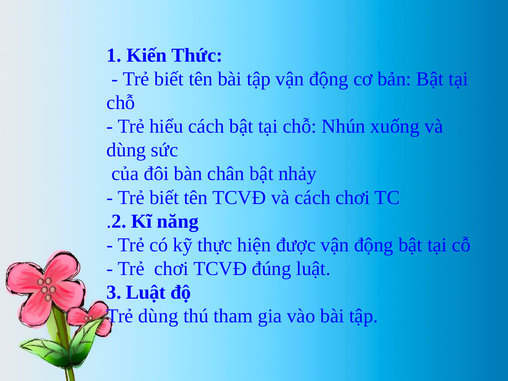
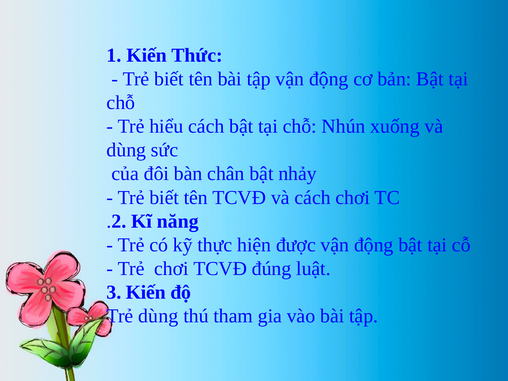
3 Luật: Luật -> Kiến
